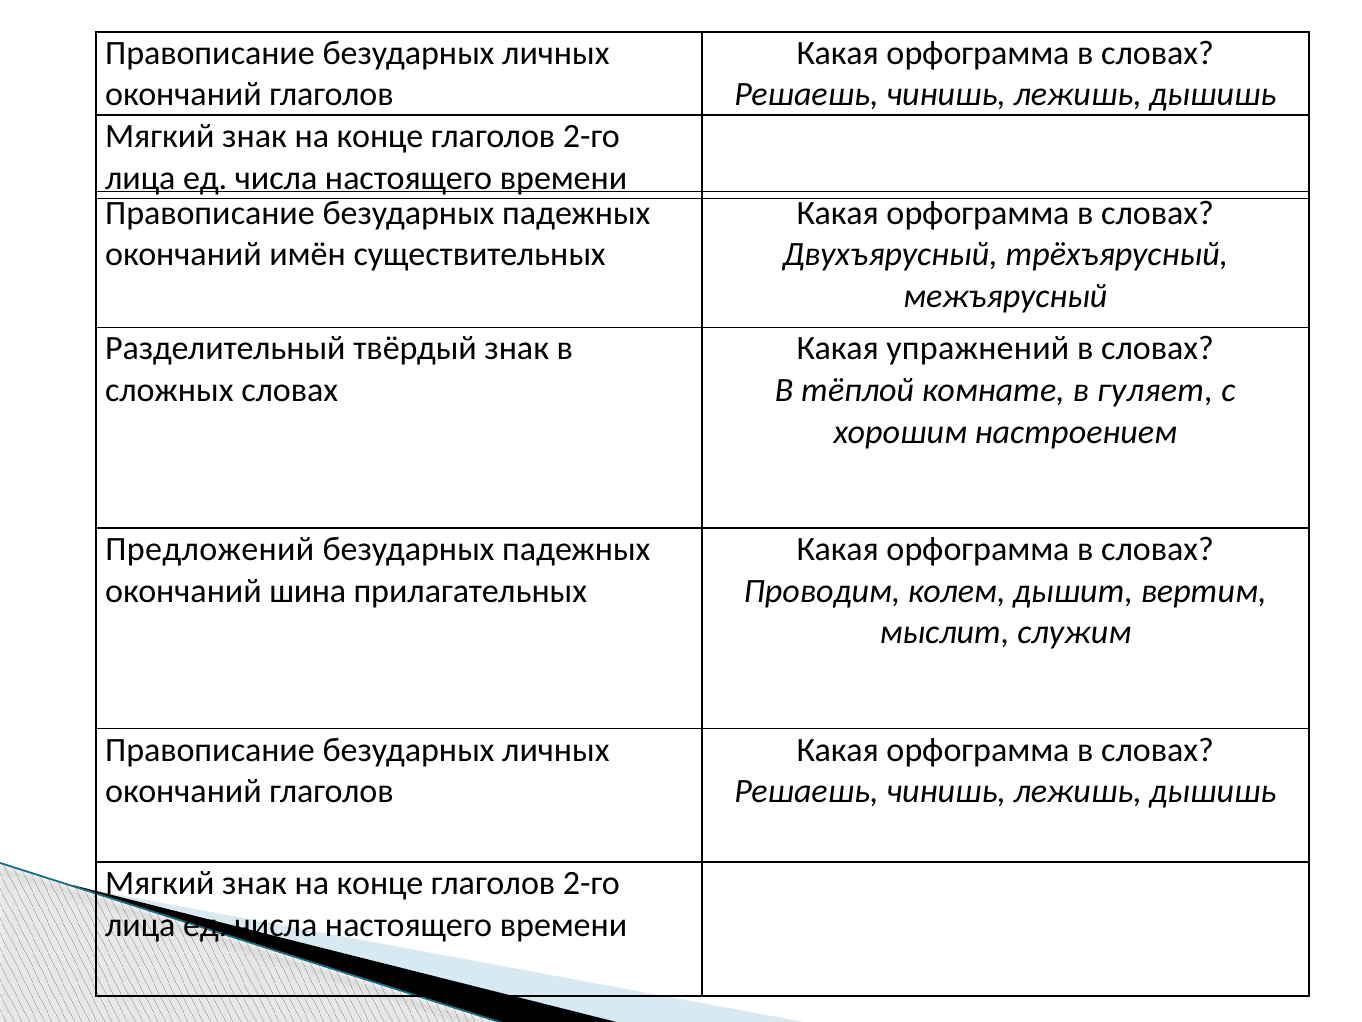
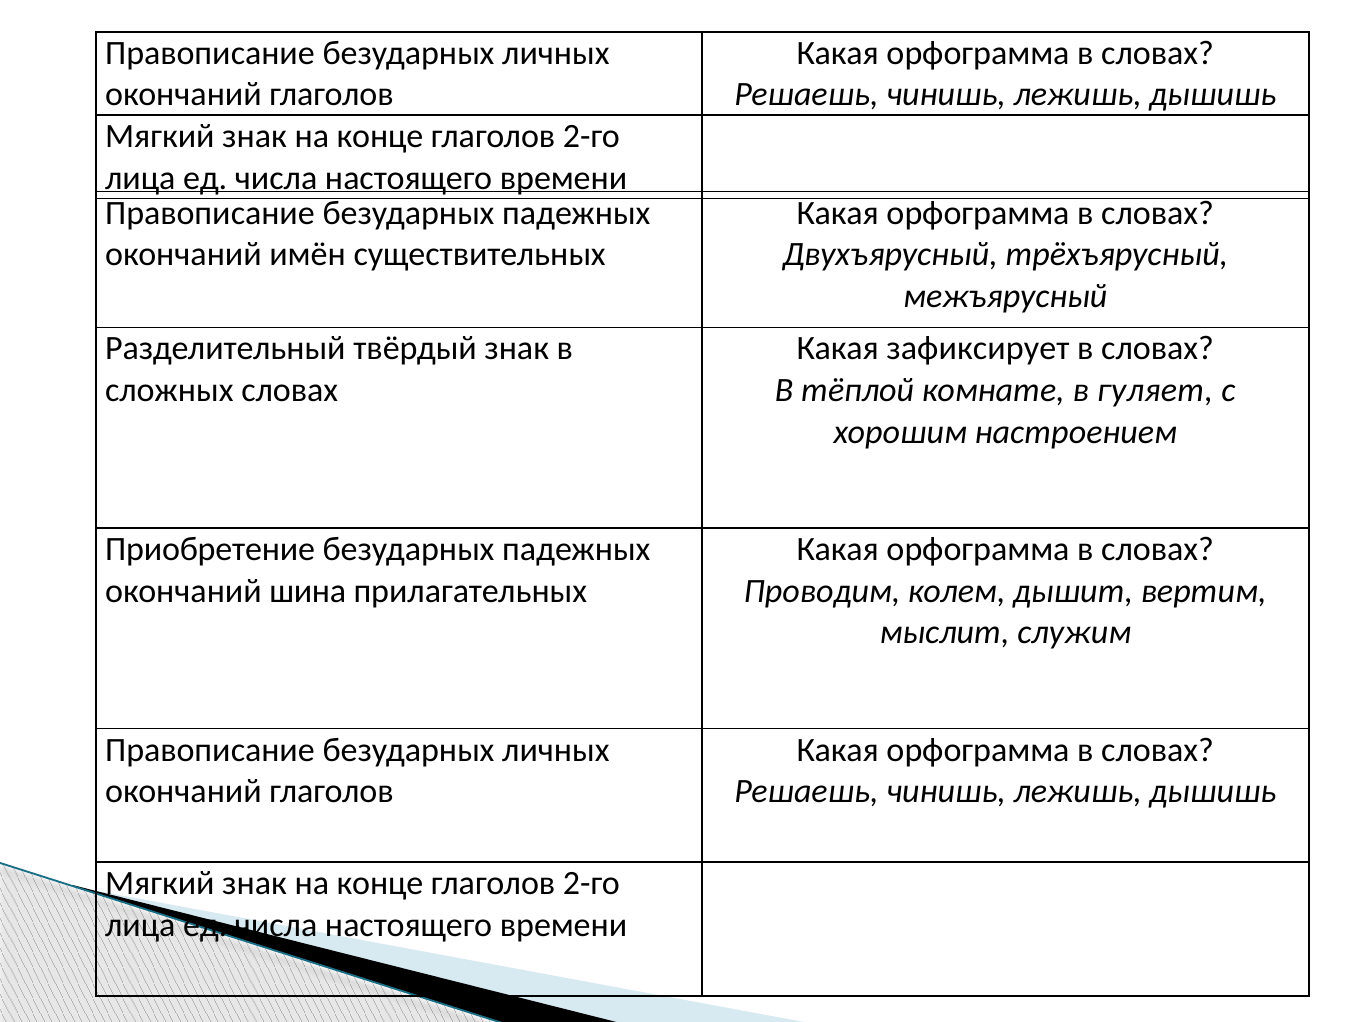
упражнений: упражнений -> зафиксирует
Предложений: Предложений -> Приобретение
